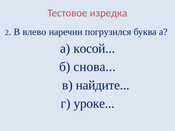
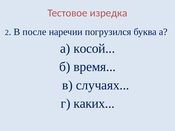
влево: влево -> после
снова: снова -> время
найдите: найдите -> случаях
уроке: уроке -> каких
